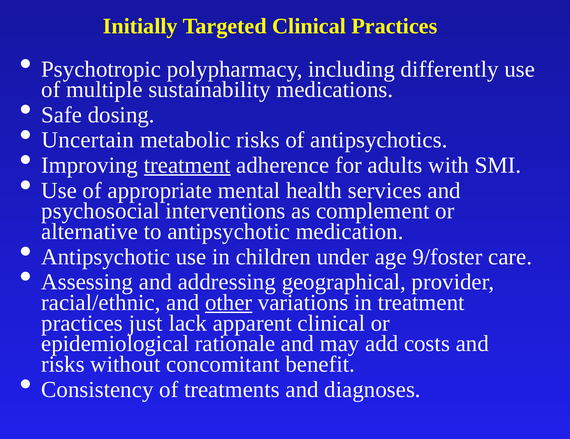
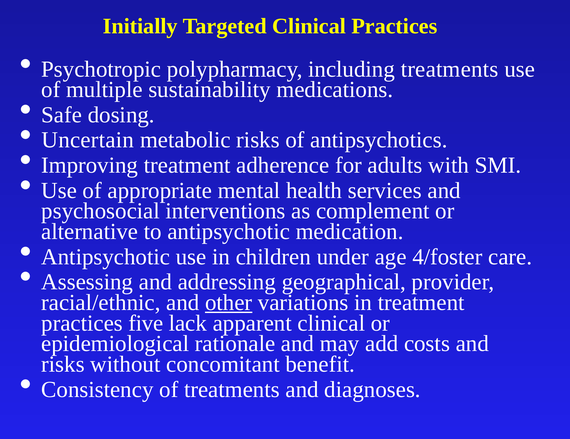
including differently: differently -> treatments
treatment at (187, 165) underline: present -> none
9/foster: 9/foster -> 4/foster
just: just -> five
